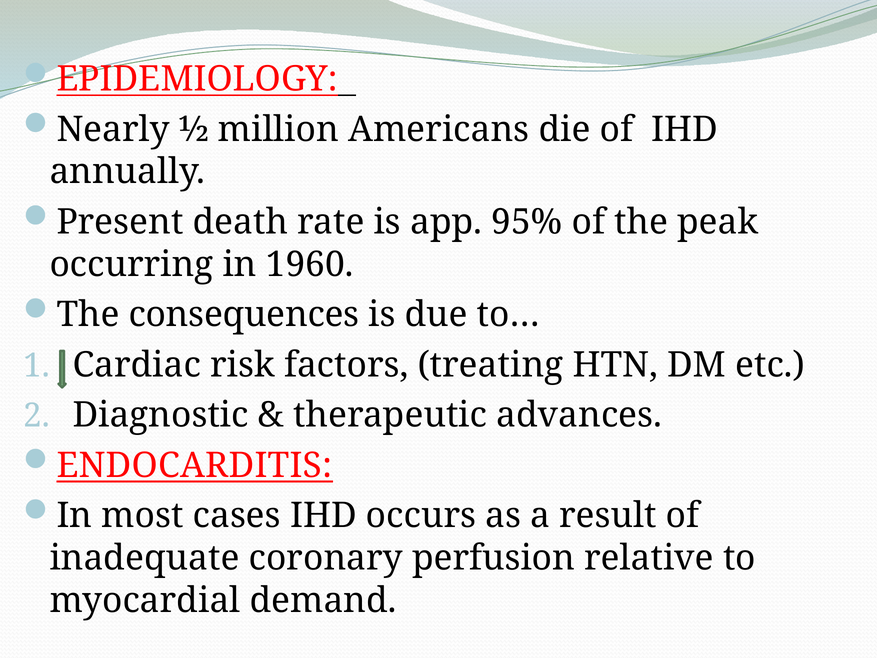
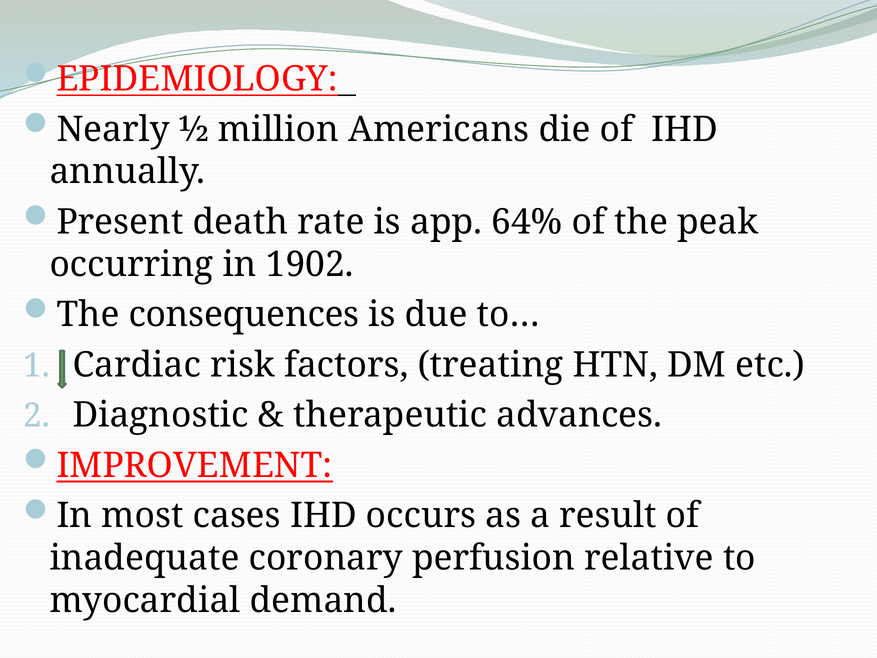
95%: 95% -> 64%
1960: 1960 -> 1902
ENDOCARDITIS: ENDOCARDITIS -> IMPROVEMENT
